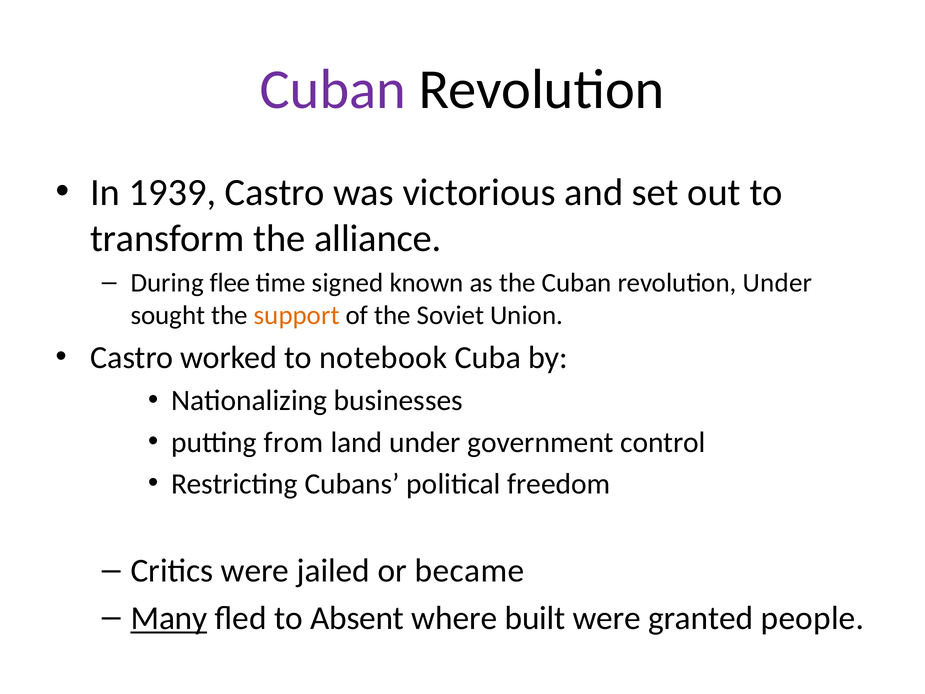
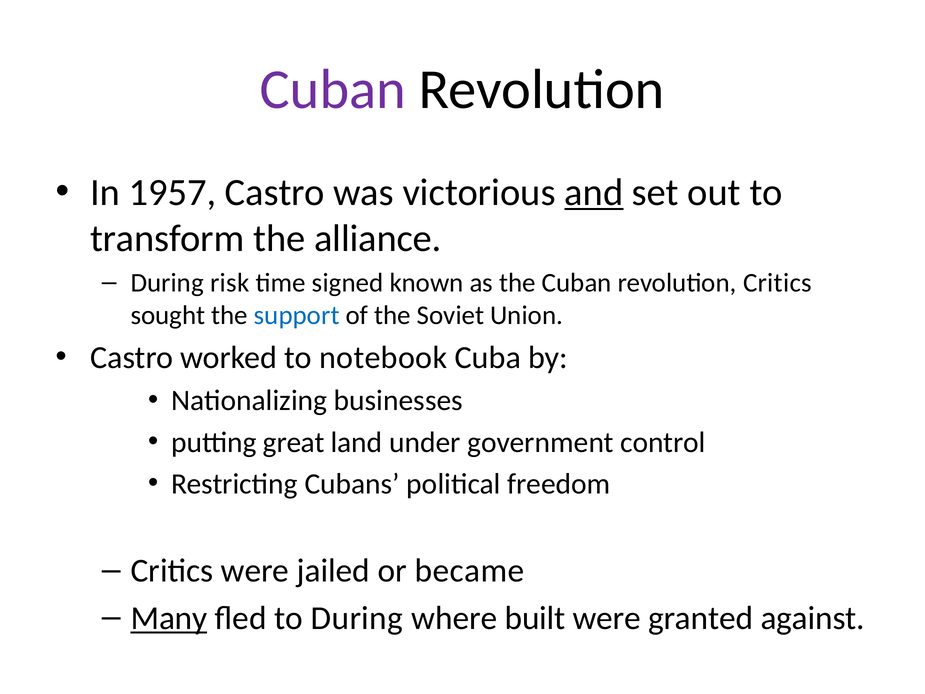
1939: 1939 -> 1957
and underline: none -> present
flee: flee -> risk
revolution Under: Under -> Critics
support colour: orange -> blue
from: from -> great
to Absent: Absent -> During
people: people -> against
